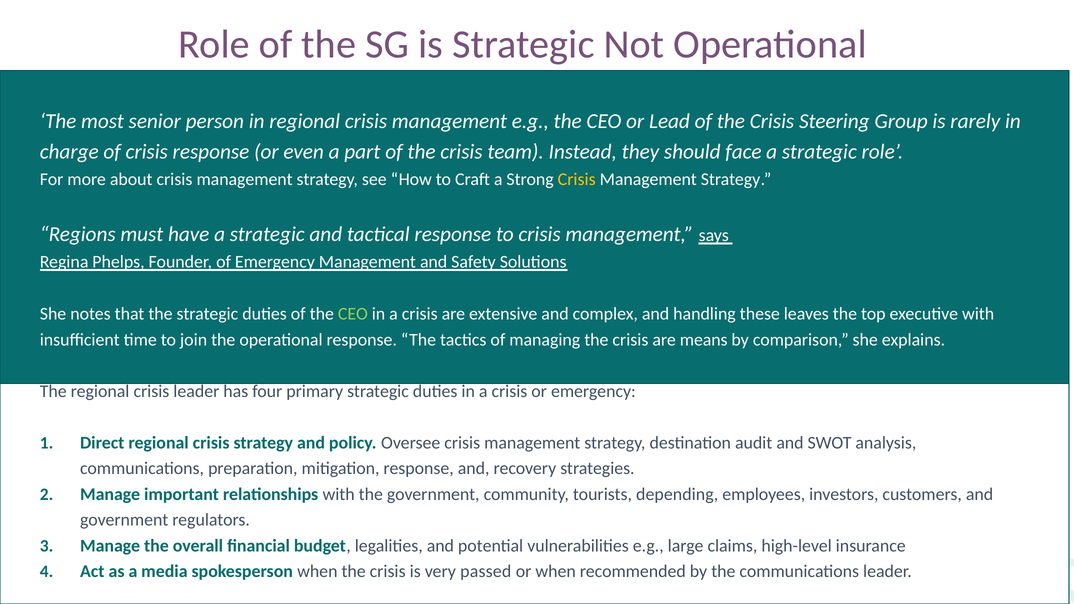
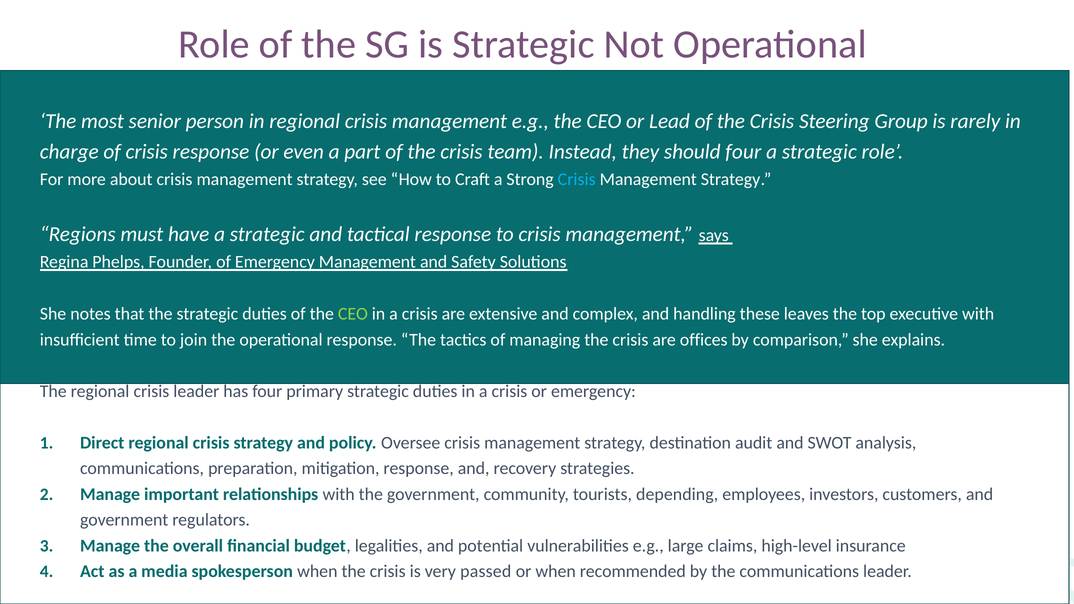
should face: face -> four
Crisis at (577, 180) colour: yellow -> light blue
means: means -> offices
